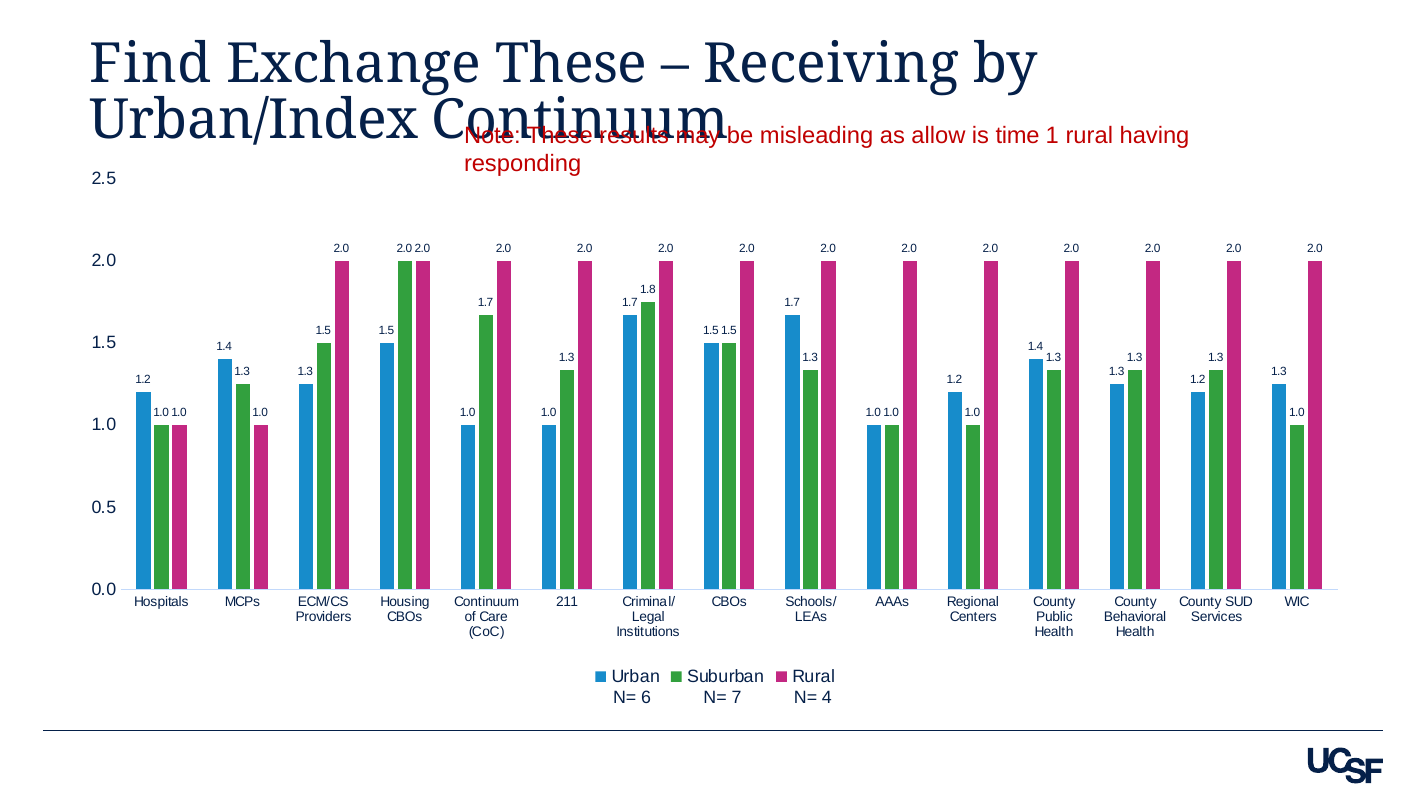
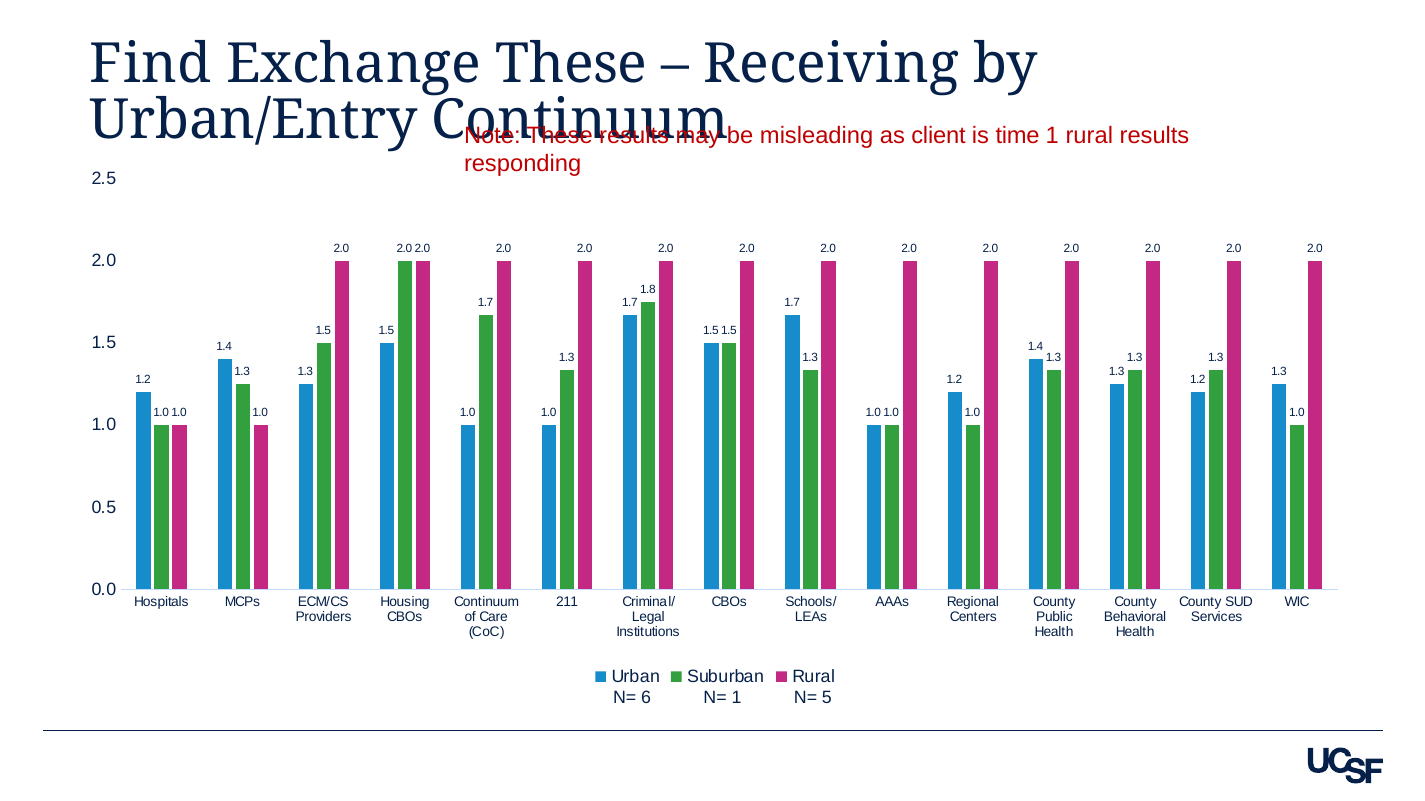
Urban/Index: Urban/Index -> Urban/Entry
allow: allow -> client
rural having: having -> results
N= 7: 7 -> 1
4: 4 -> 5
